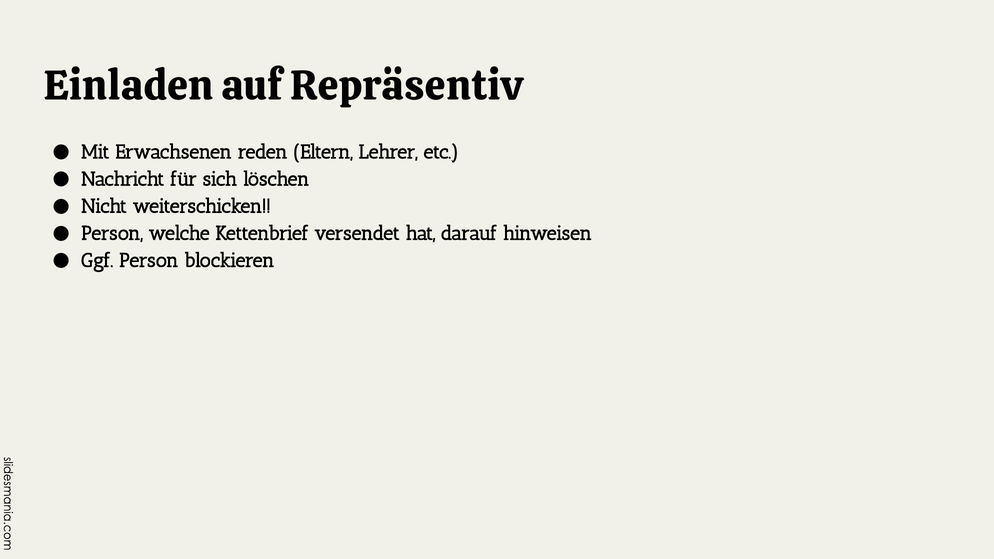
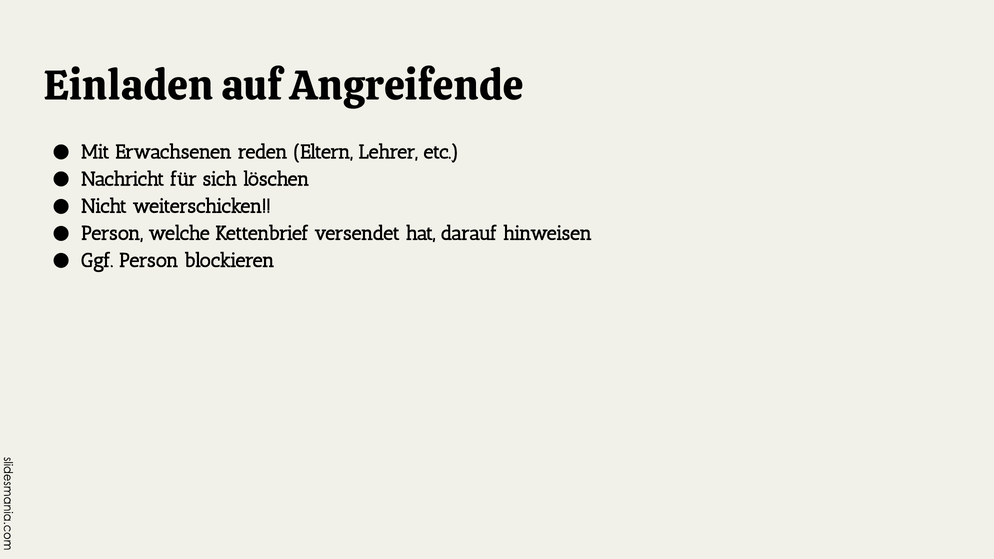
Repräsentiv: Repräsentiv -> Angreifende
